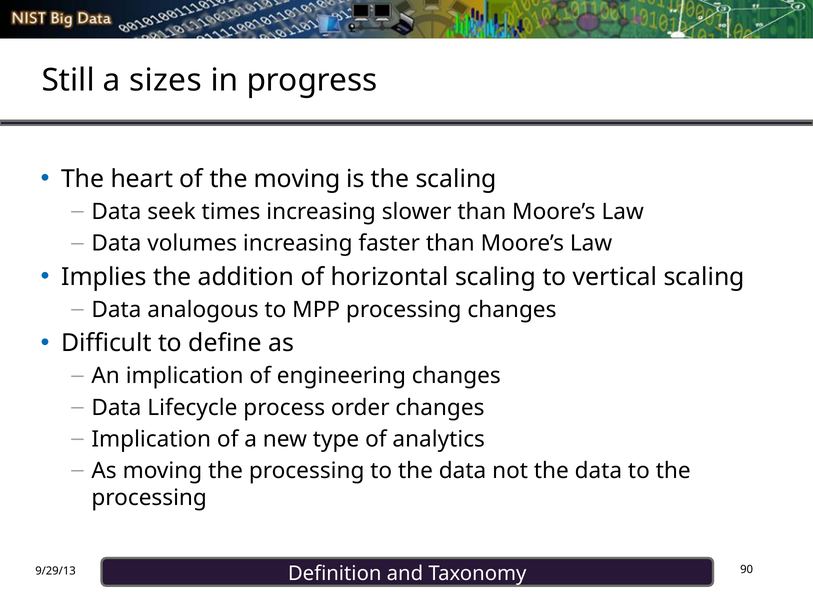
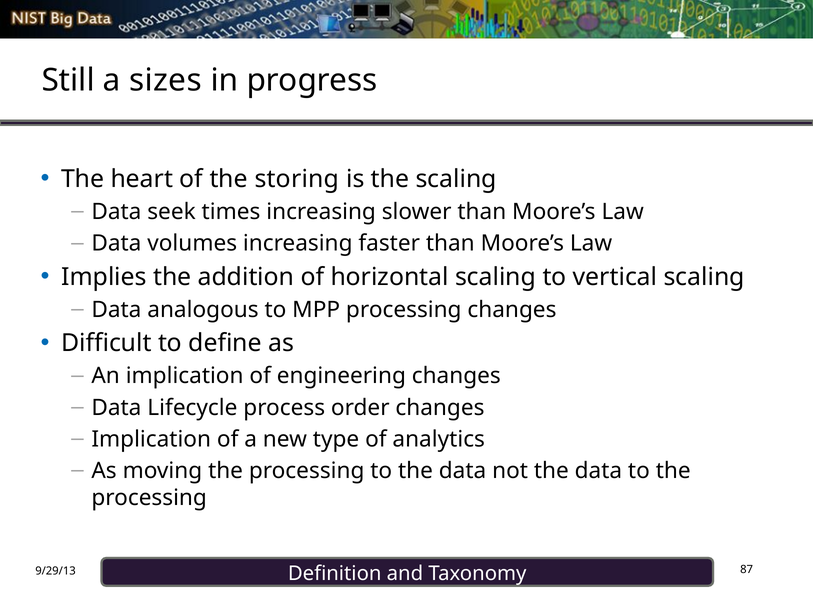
the moving: moving -> storing
90: 90 -> 87
